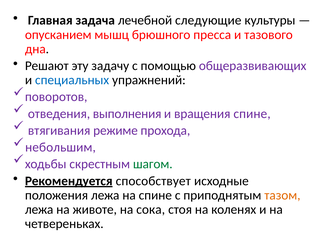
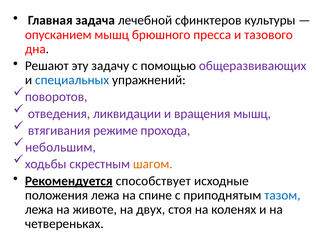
следующие: следующие -> сфинктеров
выполнения: выполнения -> ликвидации
вращения спине: спине -> мышц
шагом colour: green -> orange
тазом colour: orange -> blue
сока: сока -> двух
